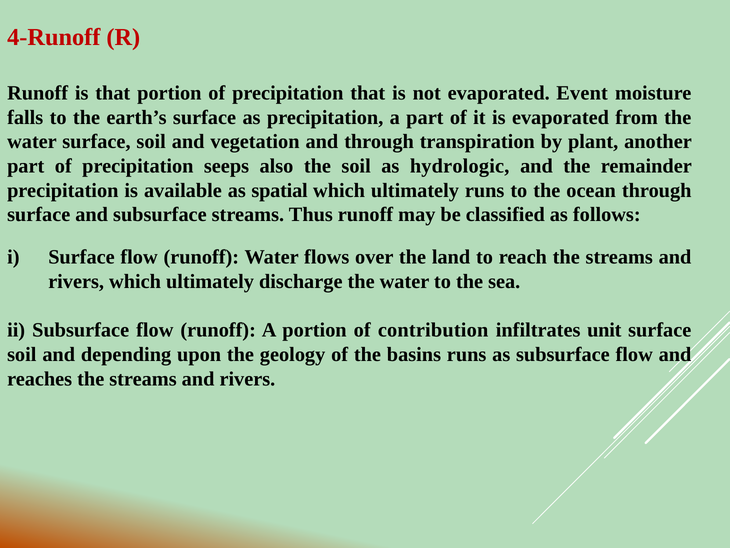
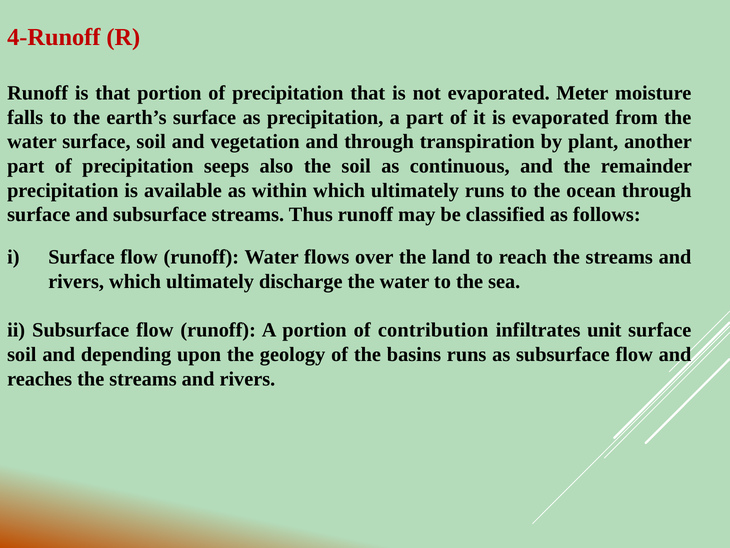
Event: Event -> Meter
hydrologic: hydrologic -> continuous
spatial: spatial -> within
